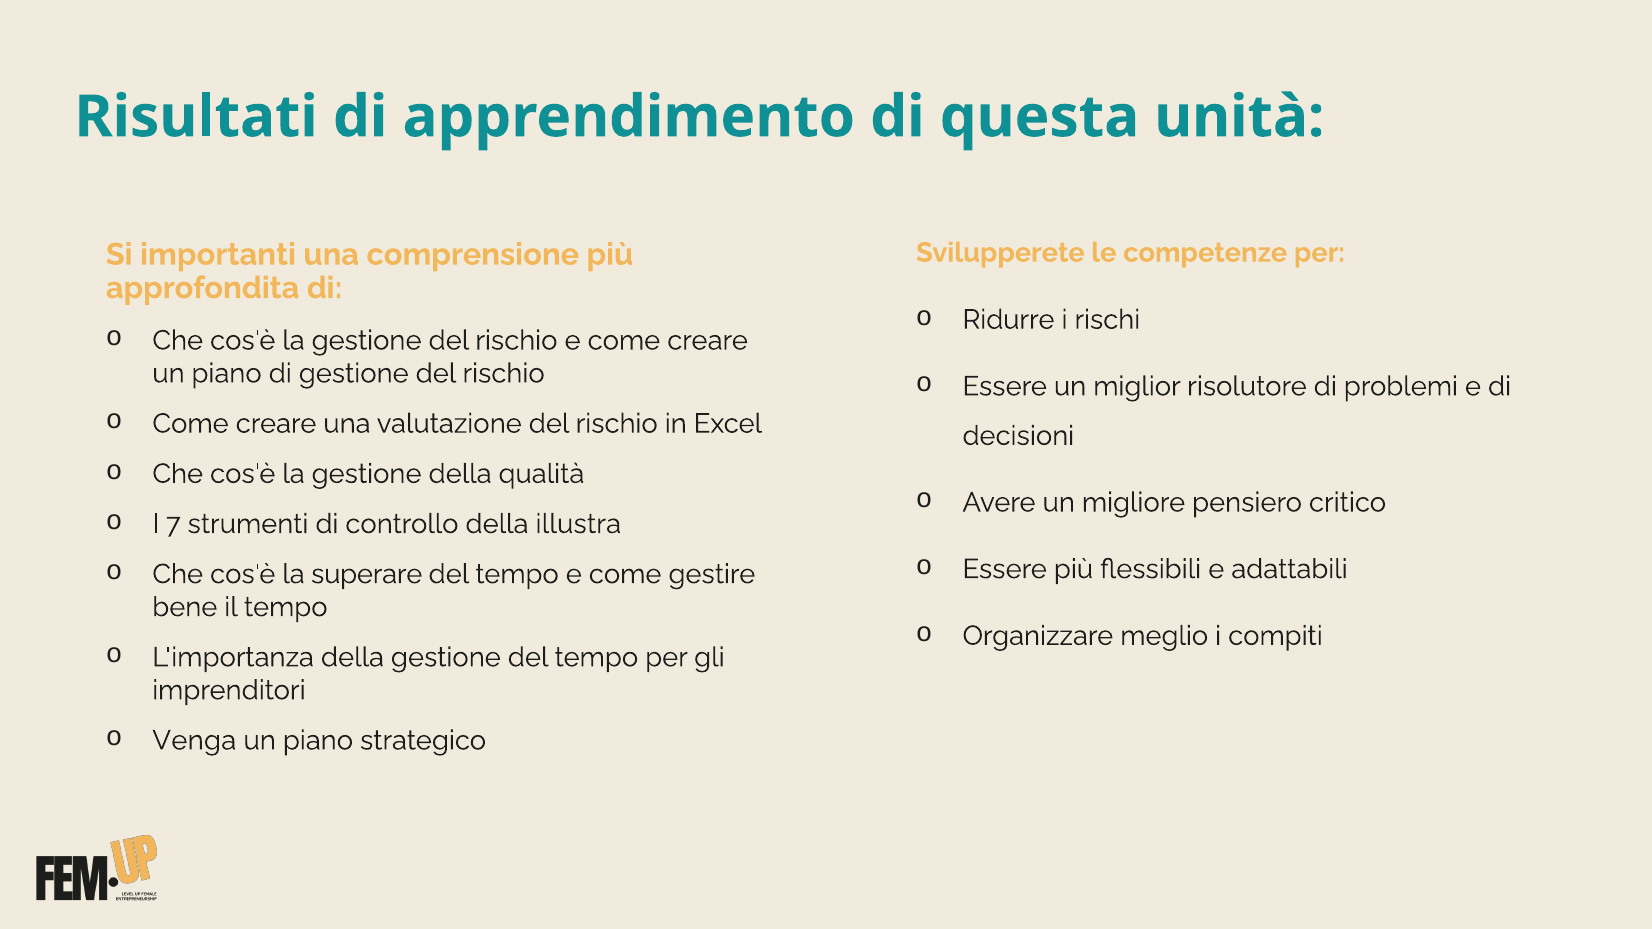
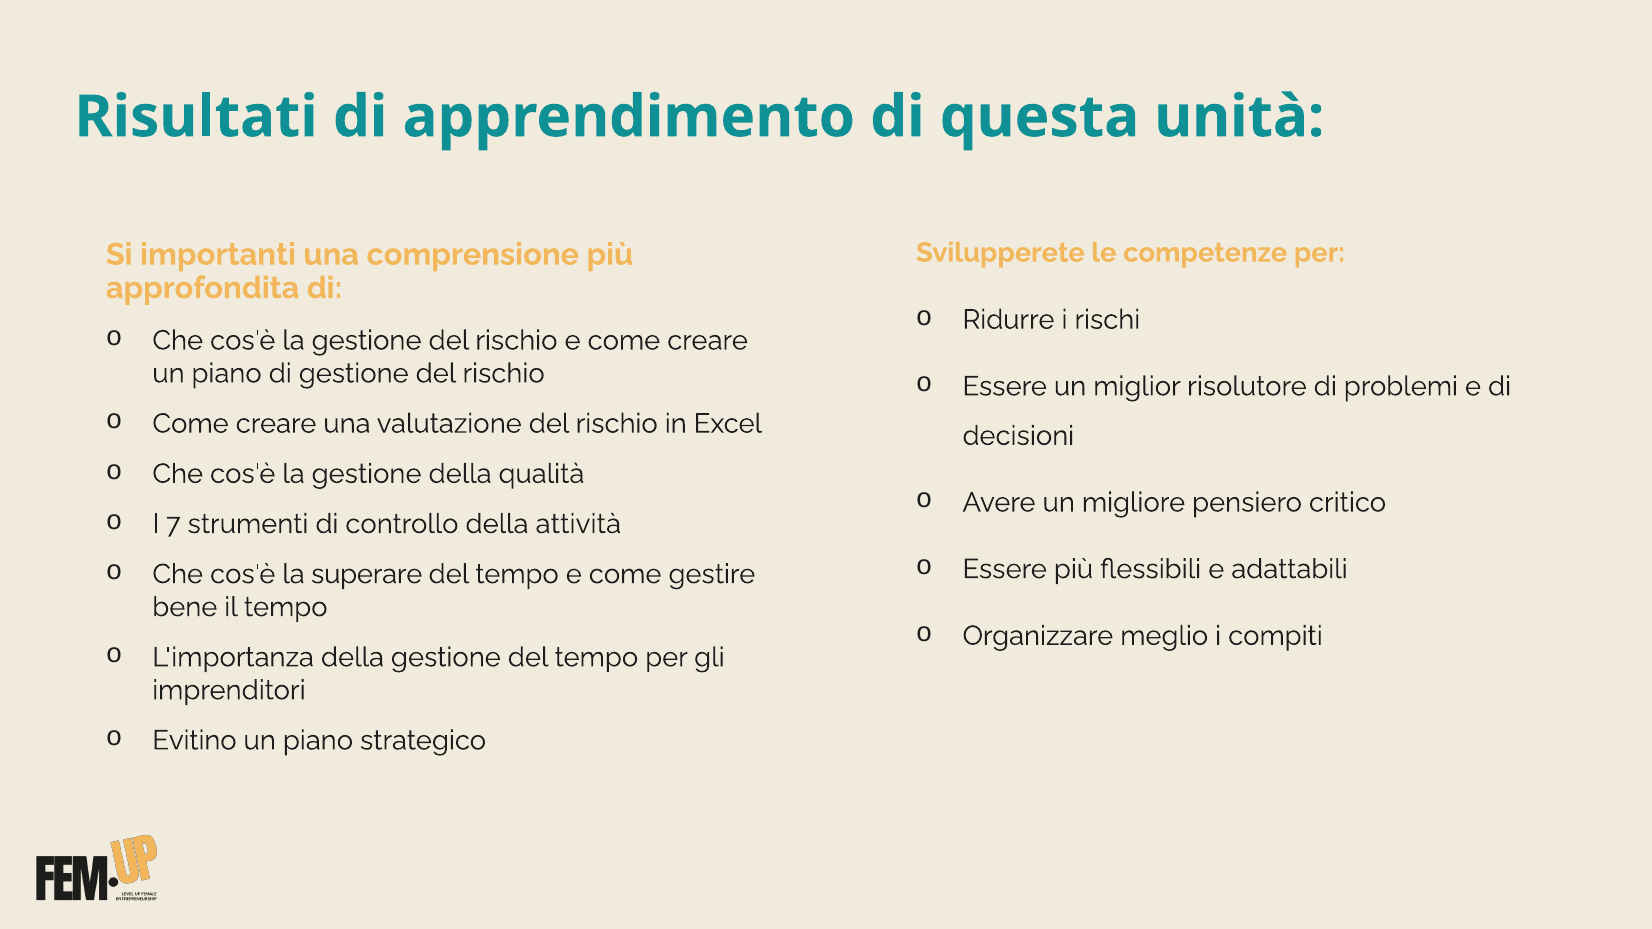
illustra: illustra -> attività
Venga: Venga -> Evitino
